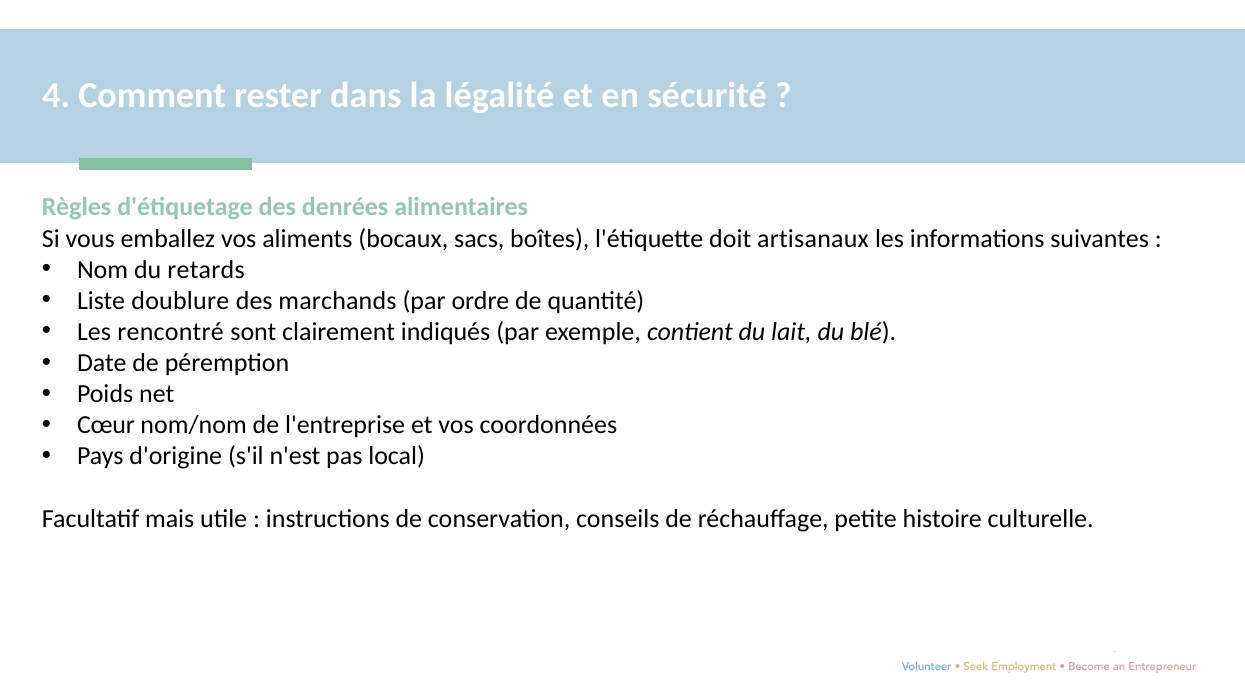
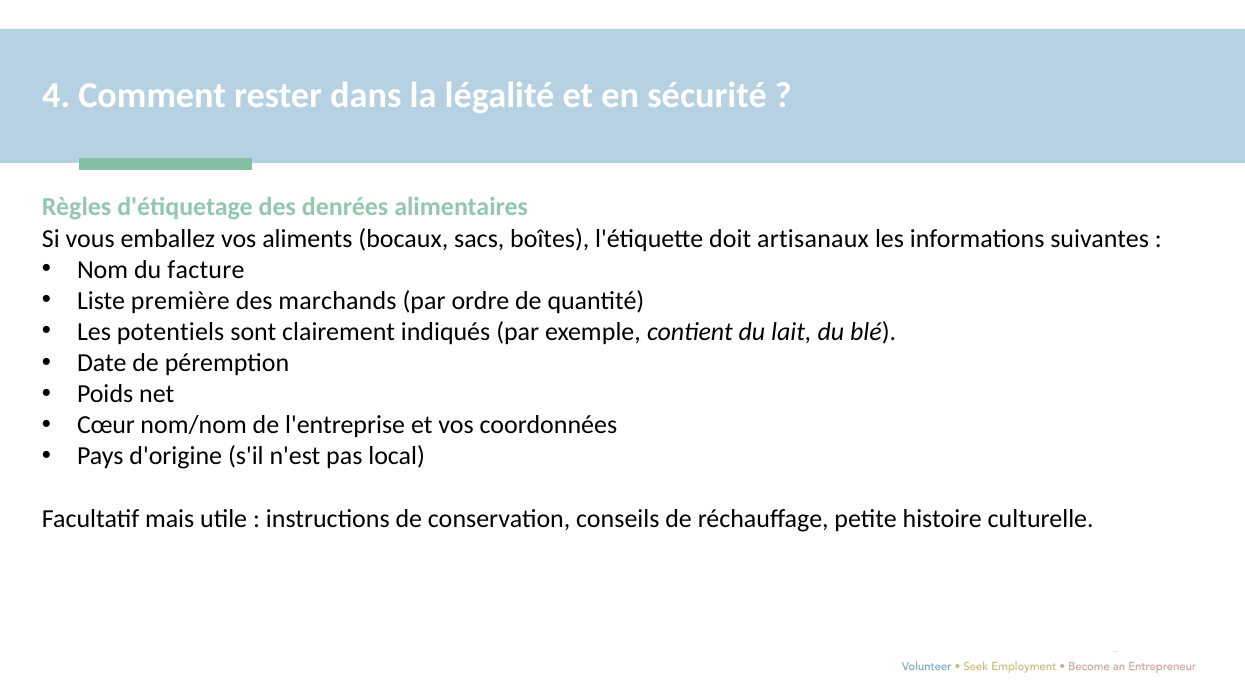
retards: retards -> facture
doublure: doublure -> première
rencontré: rencontré -> potentiels
